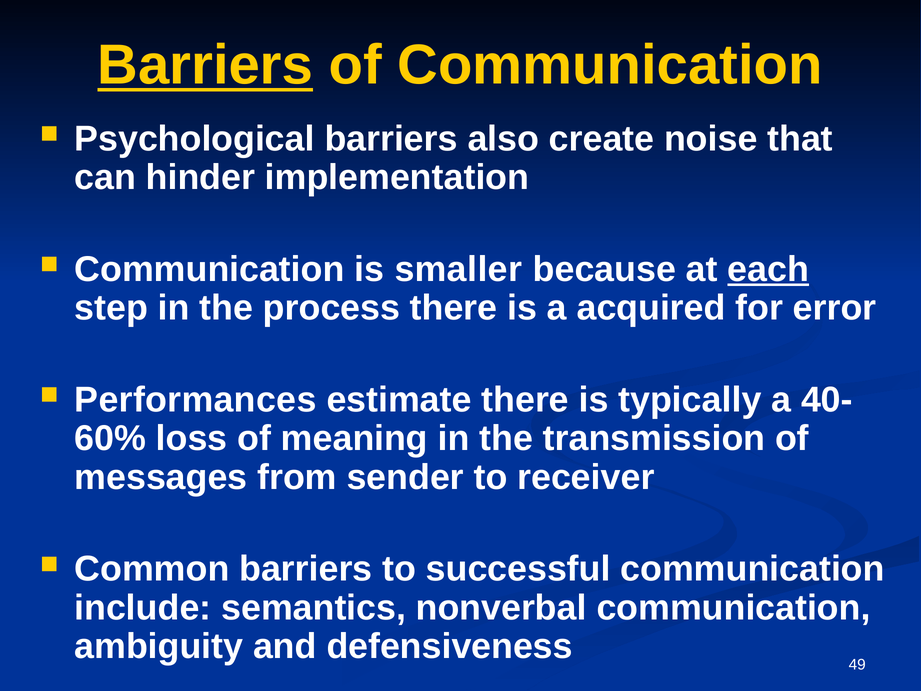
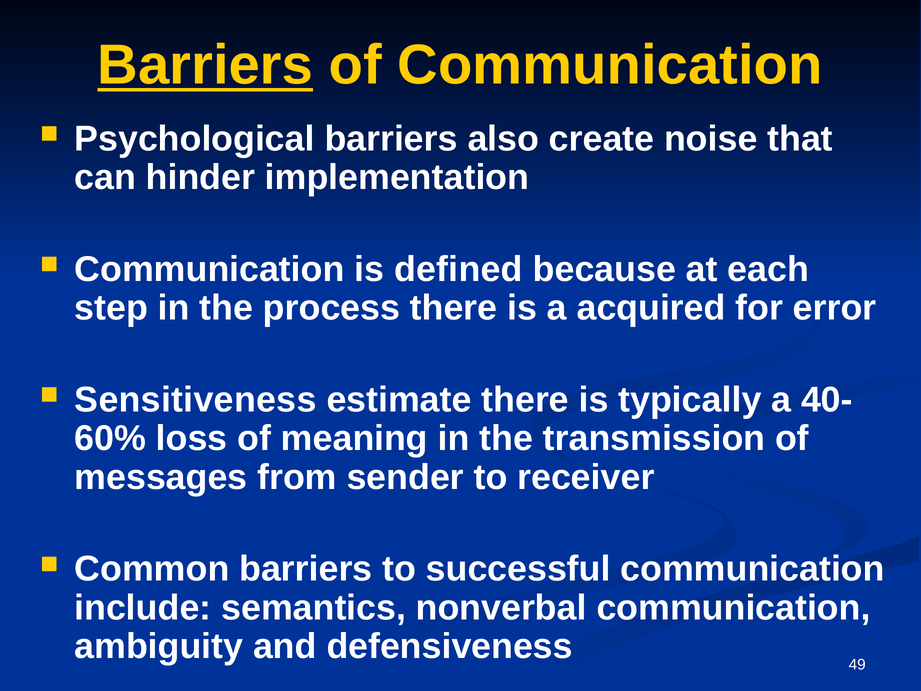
smaller: smaller -> defined
each underline: present -> none
Performances: Performances -> Sensitiveness
